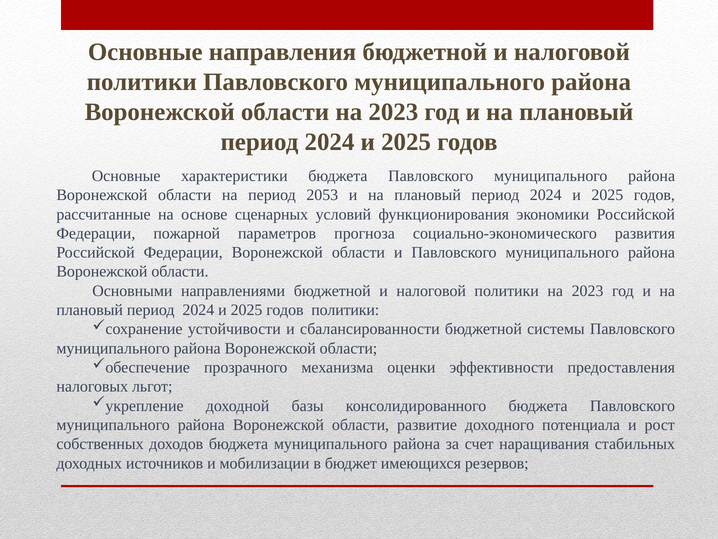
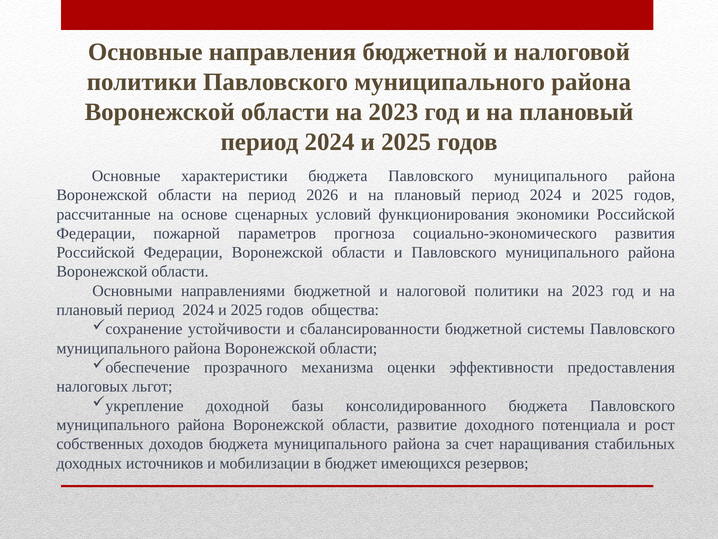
2053: 2053 -> 2026
годов политики: политики -> общества
